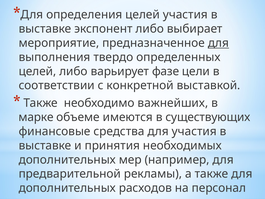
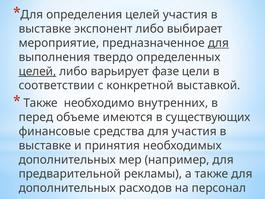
целей at (37, 71) underline: none -> present
важнейших: важнейших -> внутренних
марке: марке -> перед
